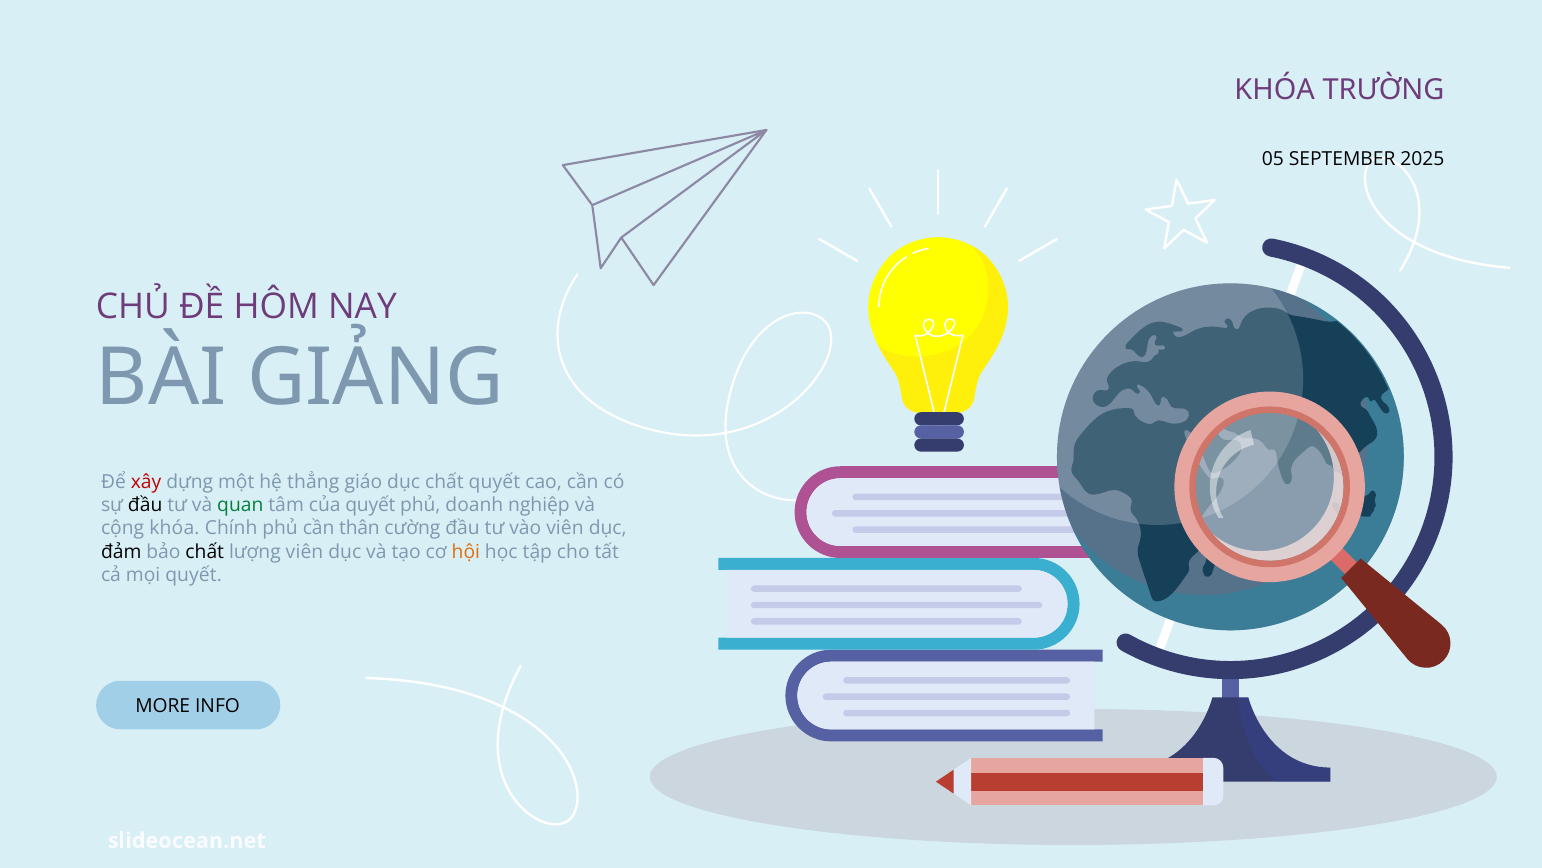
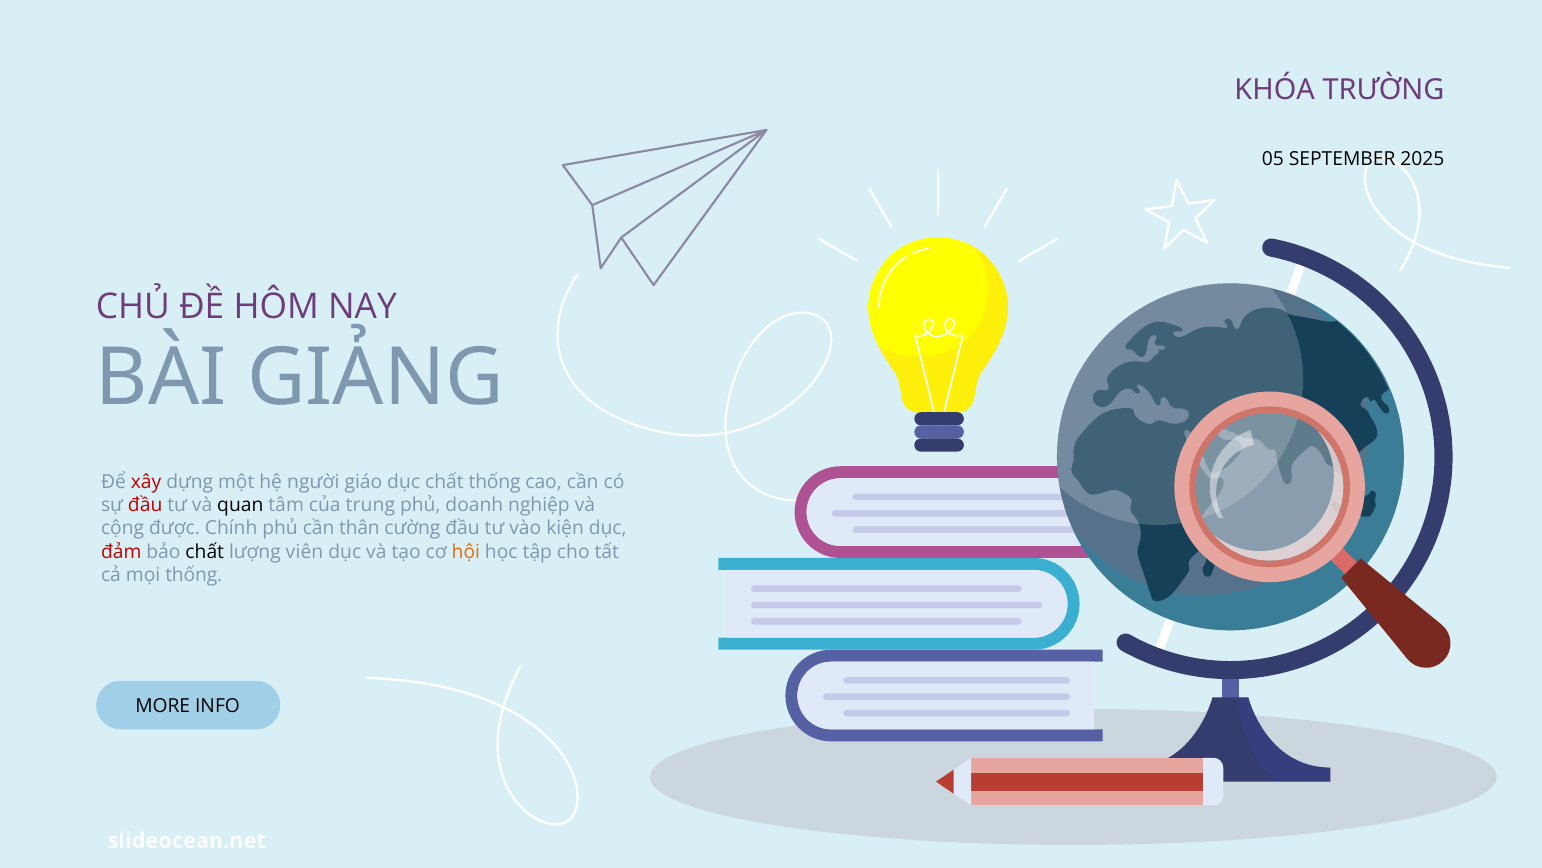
thẳng: thẳng -> người
chất quyết: quyết -> thống
đầu at (145, 505) colour: black -> red
quan colour: green -> black
của quyết: quyết -> trung
cộng khóa: khóa -> được
vào viên: viên -> kiện
đảm colour: black -> red
mọi quyết: quyết -> thống
